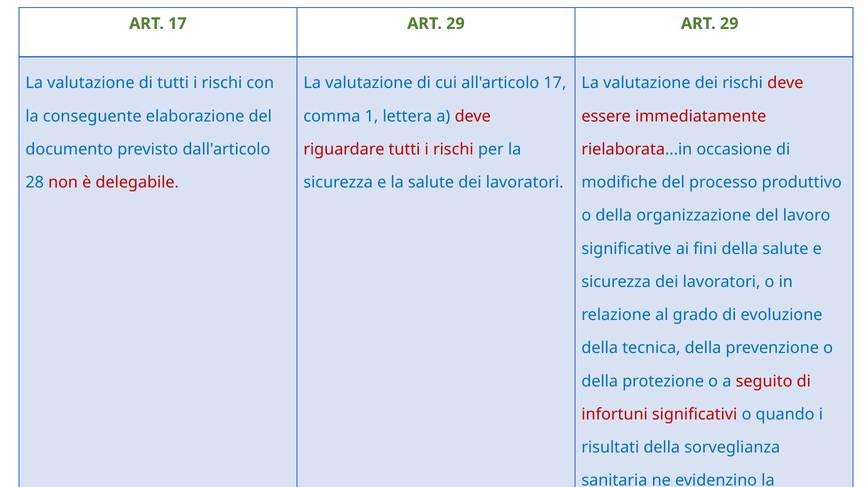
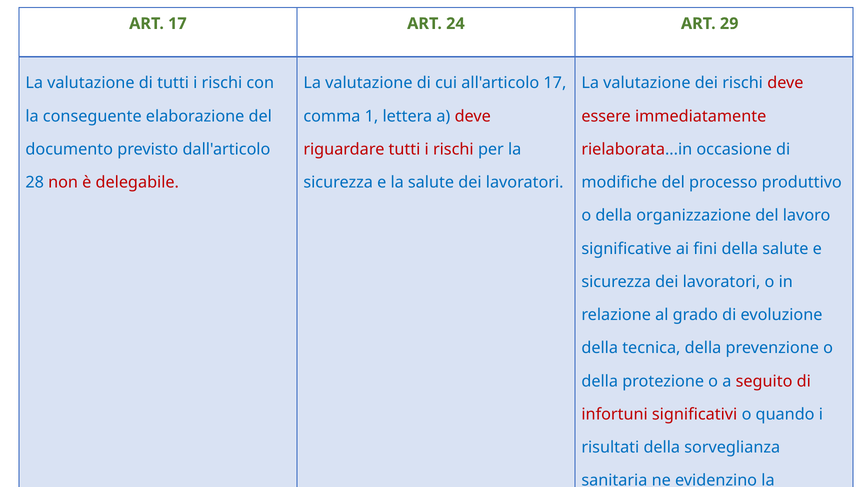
17 ART 29: 29 -> 24
